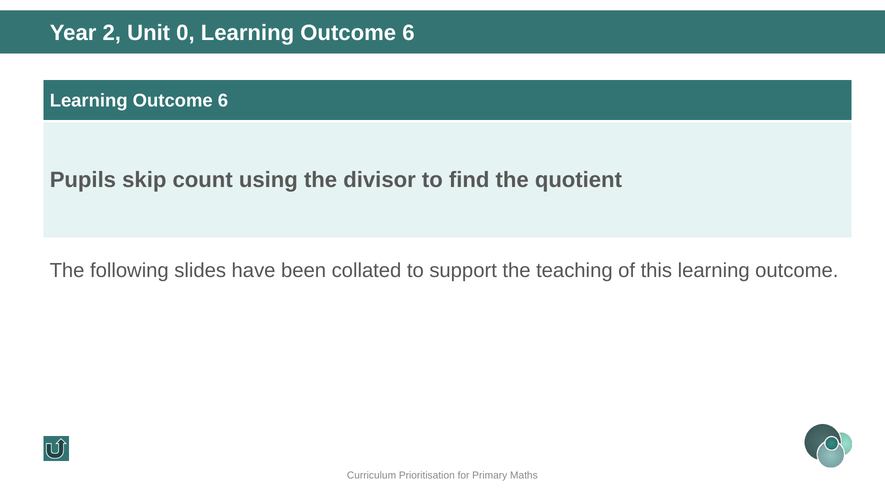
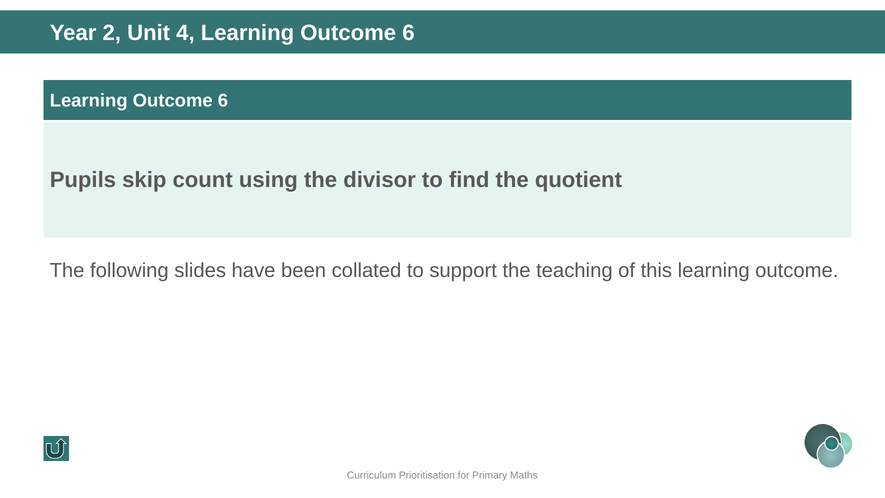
0: 0 -> 4
